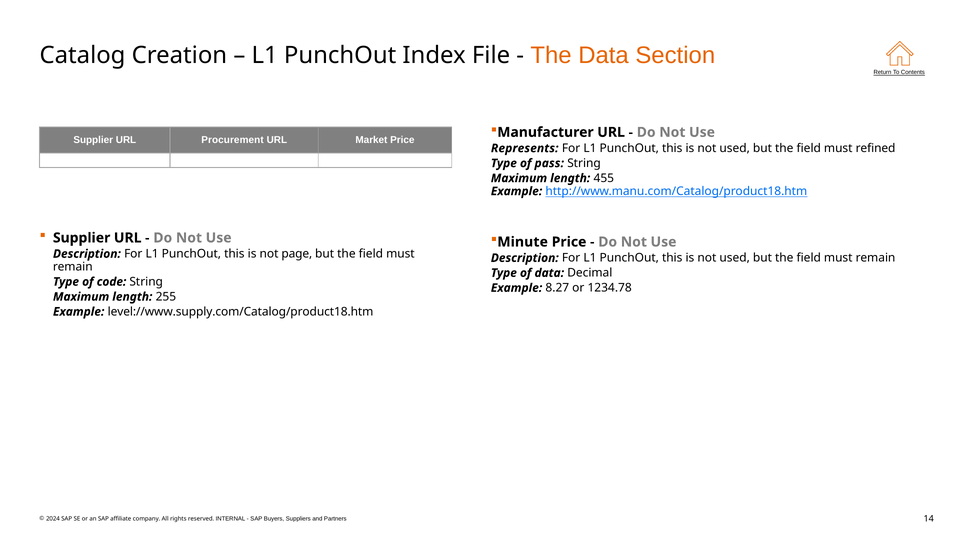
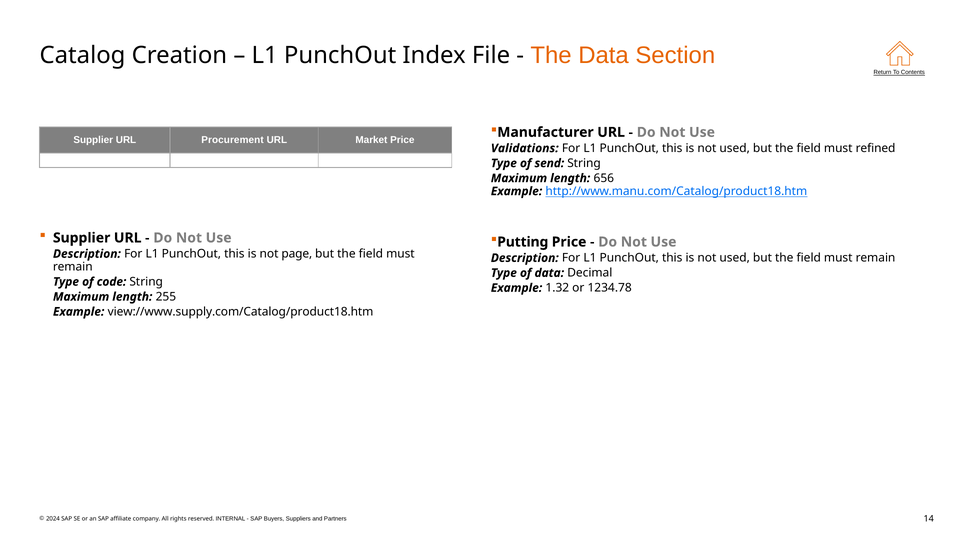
Represents: Represents -> Validations
pass: pass -> send
455: 455 -> 656
Minute: Minute -> Putting
8.27: 8.27 -> 1.32
level://www.supply.com/Catalog/product18.htm: level://www.supply.com/Catalog/product18.htm -> view://www.supply.com/Catalog/product18.htm
